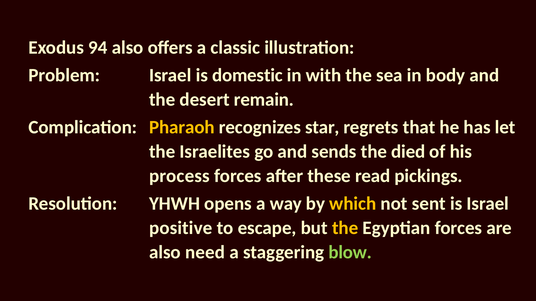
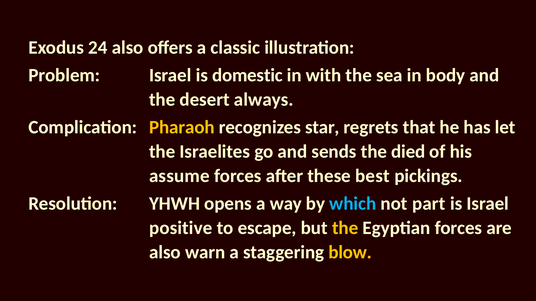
94: 94 -> 24
remain: remain -> always
process: process -> assume
read: read -> best
which colour: yellow -> light blue
sent: sent -> part
need: need -> warn
blow colour: light green -> yellow
